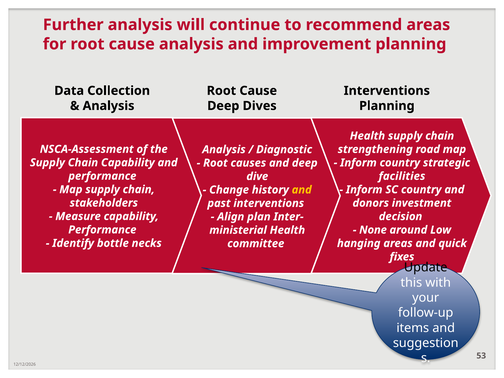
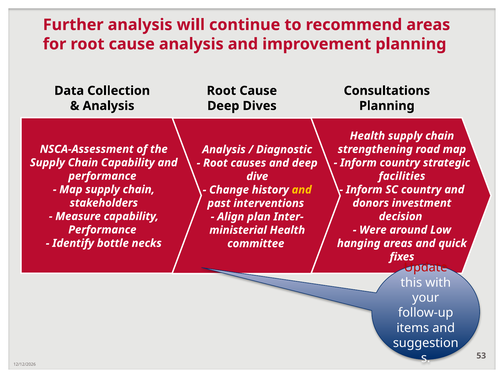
Interventions at (387, 91): Interventions -> Consultations
None: None -> Were
Update colour: black -> red
